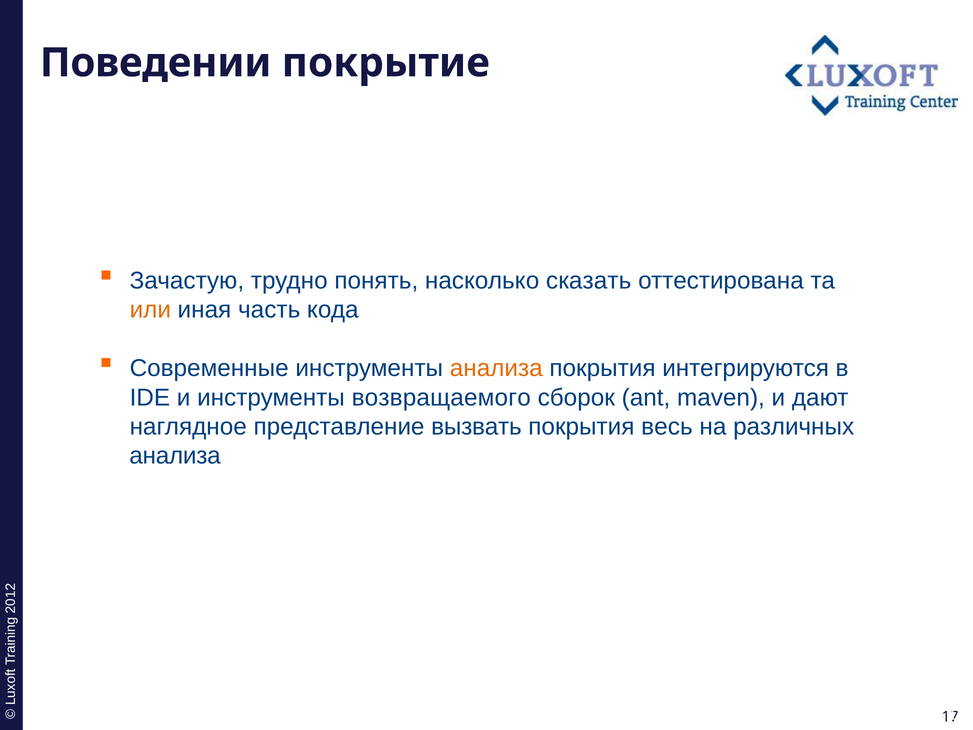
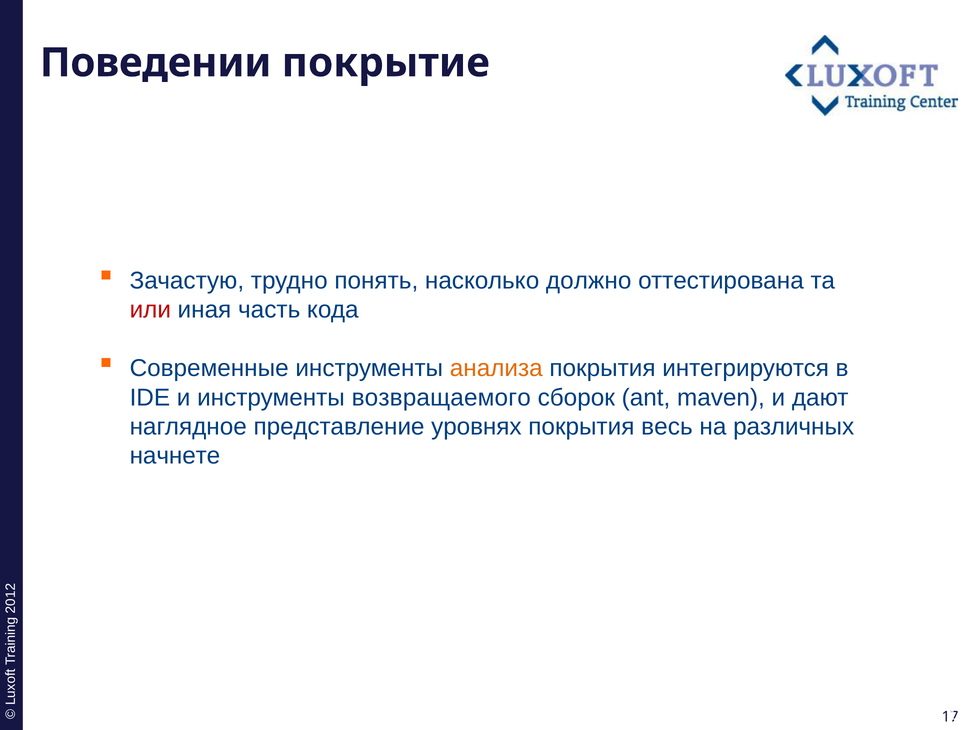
сказать: сказать -> должно
или colour: orange -> red
вызвать: вызвать -> уровнях
анализа at (175, 456): анализа -> начнете
